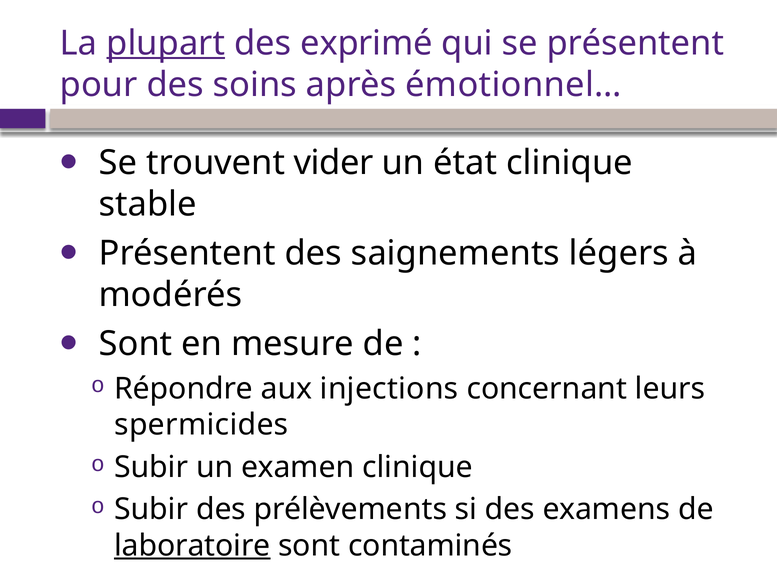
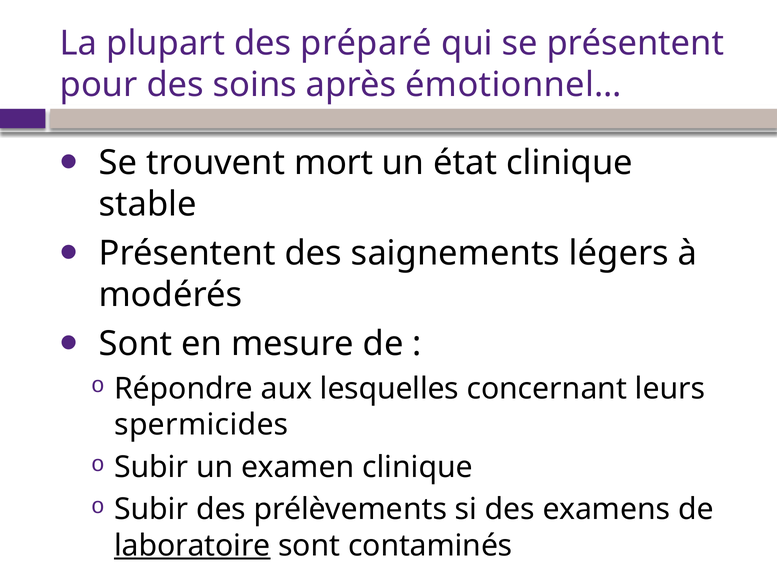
plupart underline: present -> none
exprimé: exprimé -> préparé
vider: vider -> mort
injections: injections -> lesquelles
